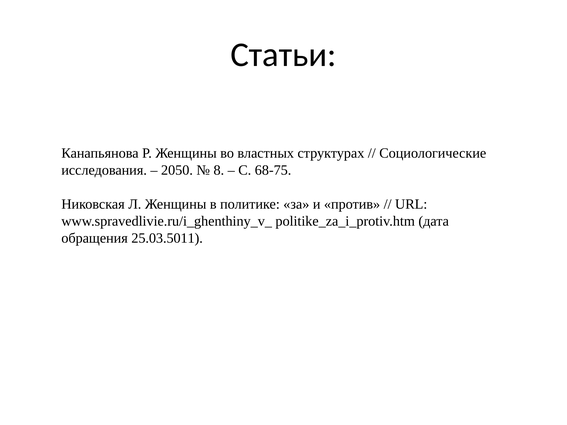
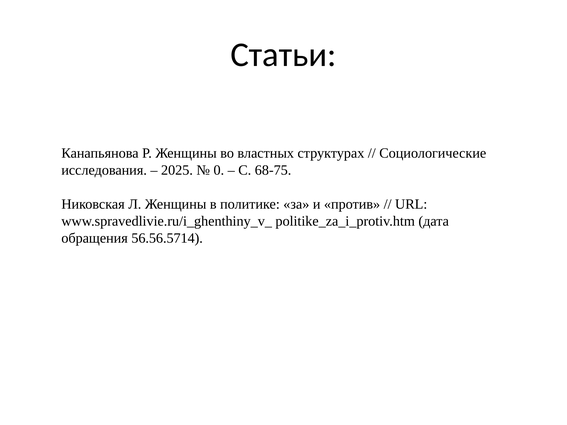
2050: 2050 -> 2025
8: 8 -> 0
25.03.5011: 25.03.5011 -> 56.56.5714
